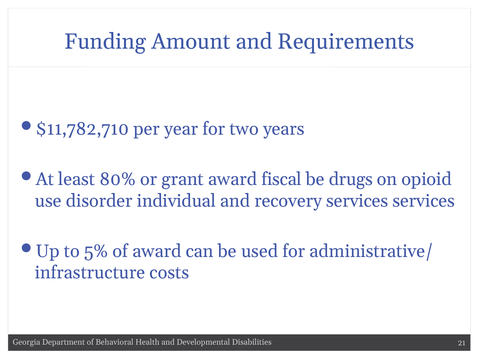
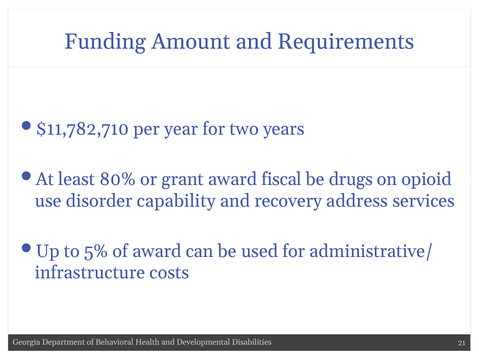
individual: individual -> capability
recovery services: services -> address
